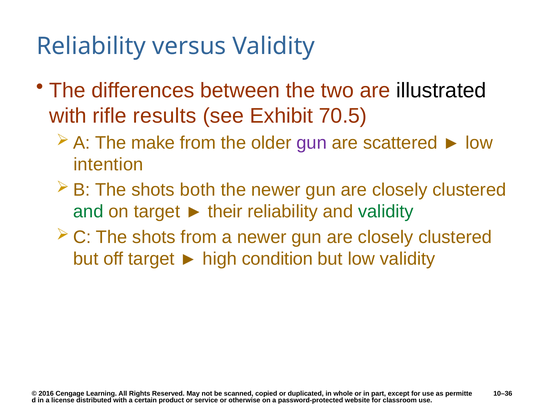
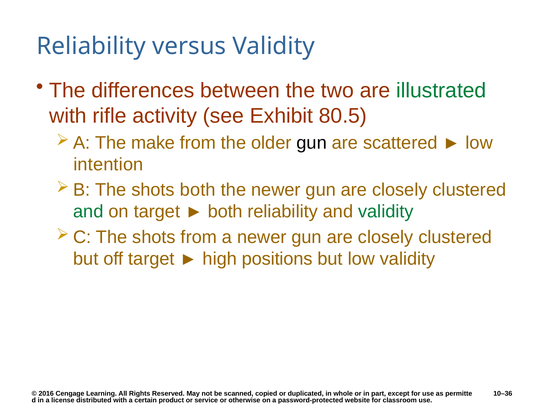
illustrated colour: black -> green
results: results -> activity
70.5: 70.5 -> 80.5
gun at (312, 143) colour: purple -> black
their at (225, 212): their -> both
condition: condition -> positions
